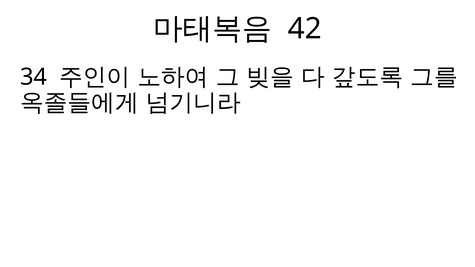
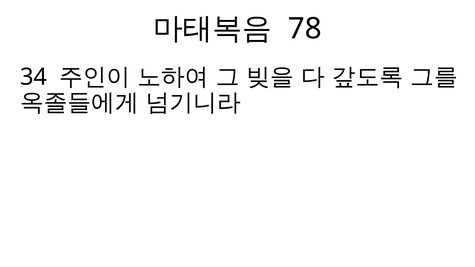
42: 42 -> 78
